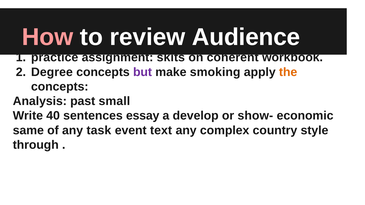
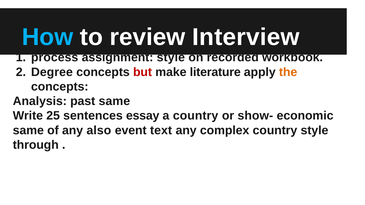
How colour: pink -> light blue
Audience: Audience -> Interview
practice: practice -> process
assignment skits: skits -> style
coherent: coherent -> recorded
but colour: purple -> red
smoking: smoking -> literature
past small: small -> same
40: 40 -> 25
a develop: develop -> country
task: task -> also
